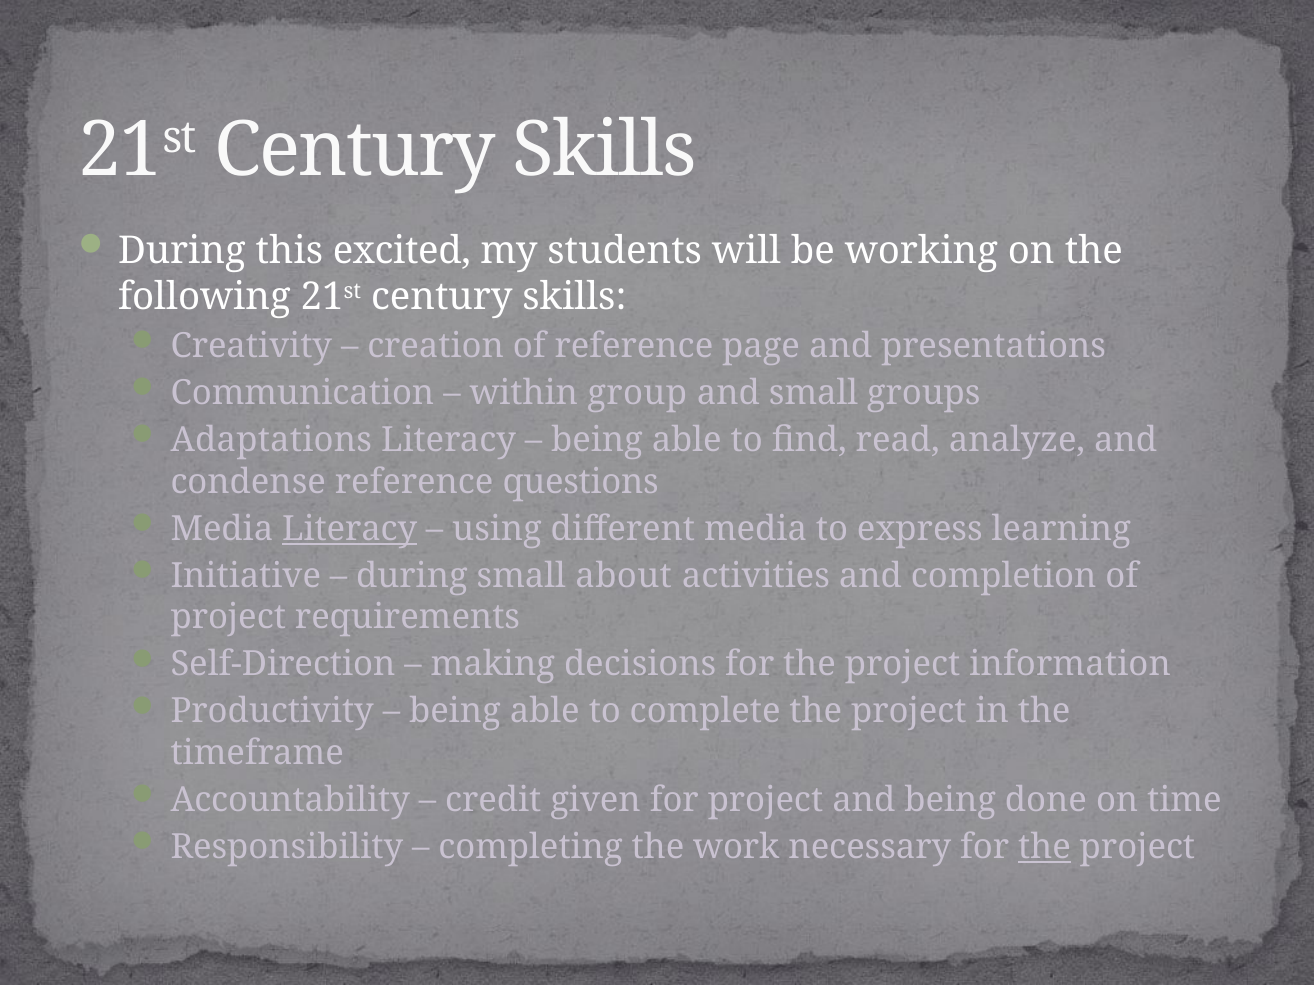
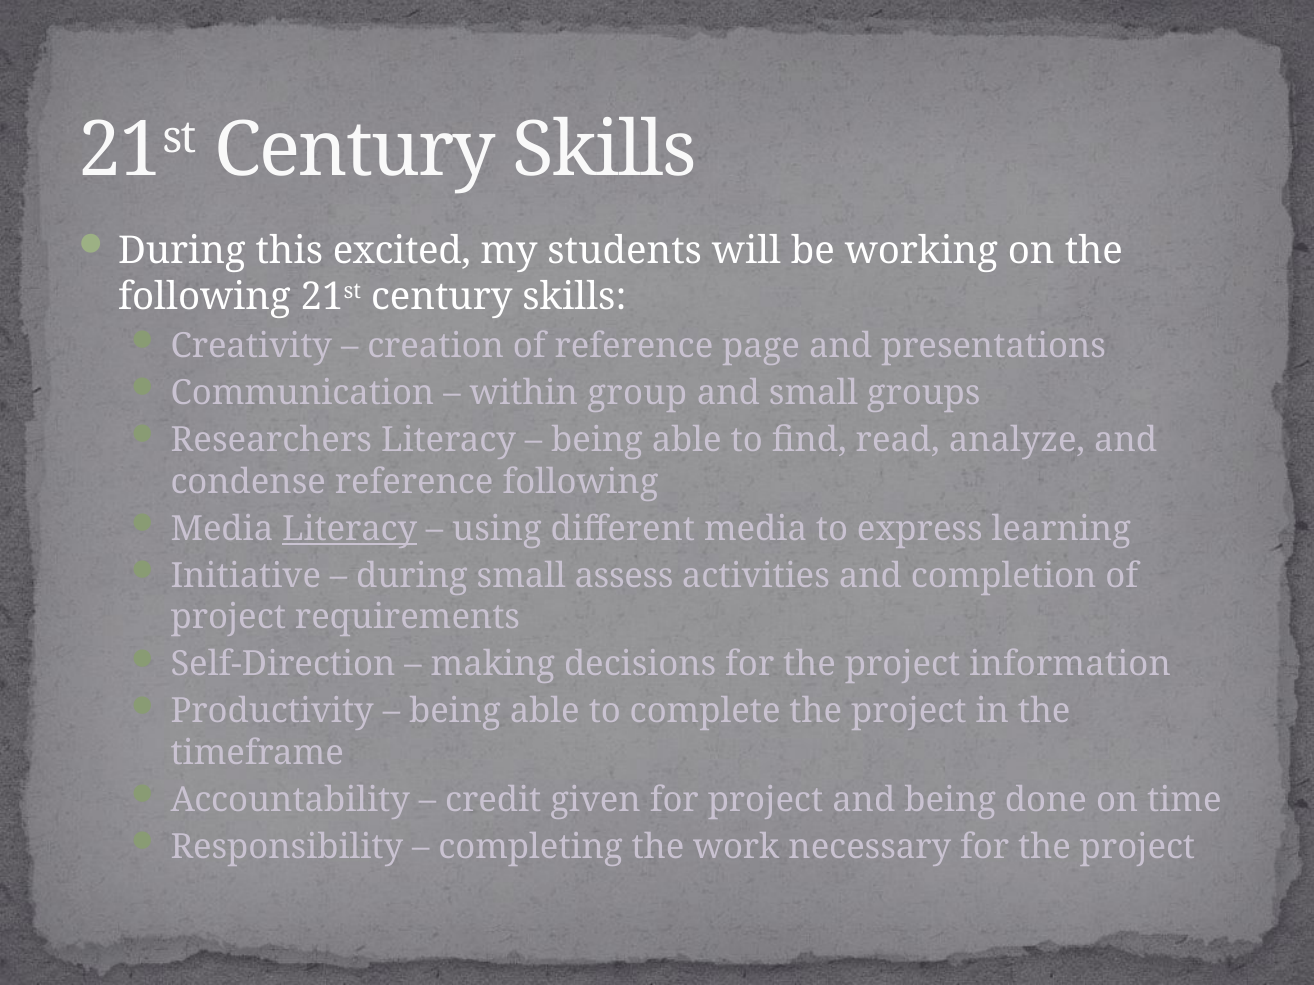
Adaptations: Adaptations -> Researchers
reference questions: questions -> following
about: about -> assess
the at (1045, 848) underline: present -> none
